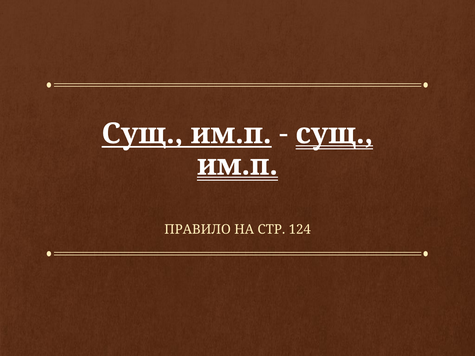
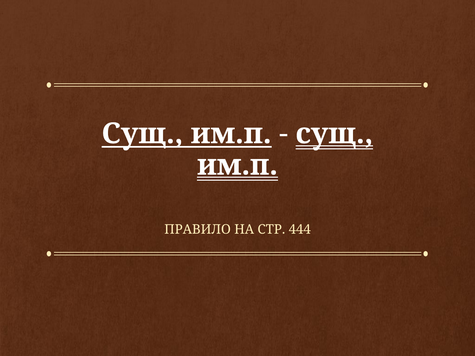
124: 124 -> 444
